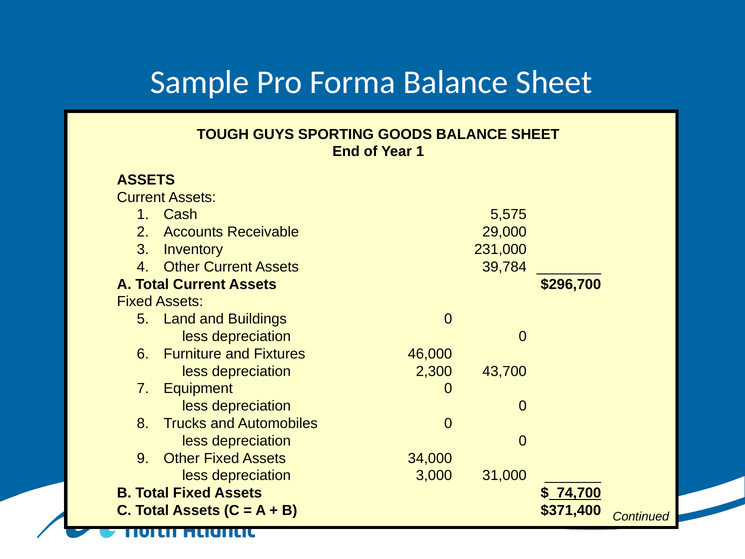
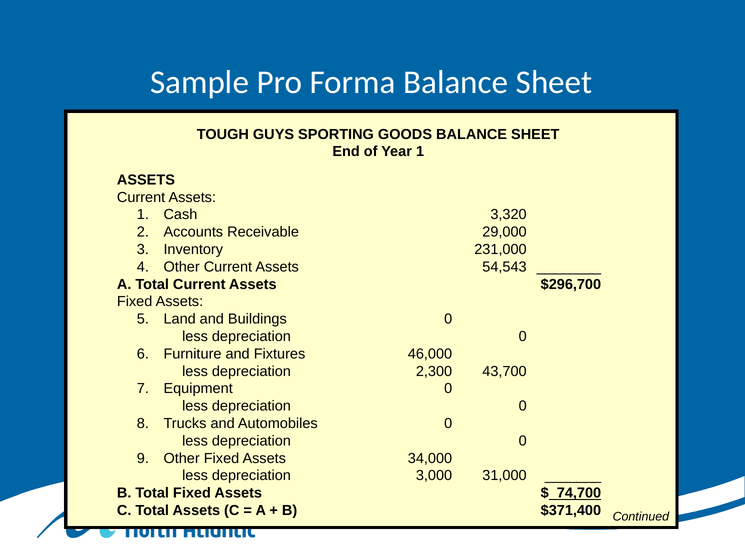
5,575: 5,575 -> 3,320
39,784: 39,784 -> 54,543
